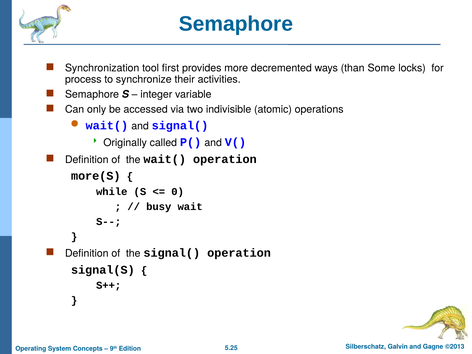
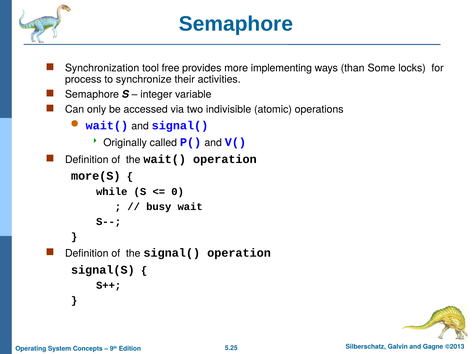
first: first -> free
decremented: decremented -> implementing
